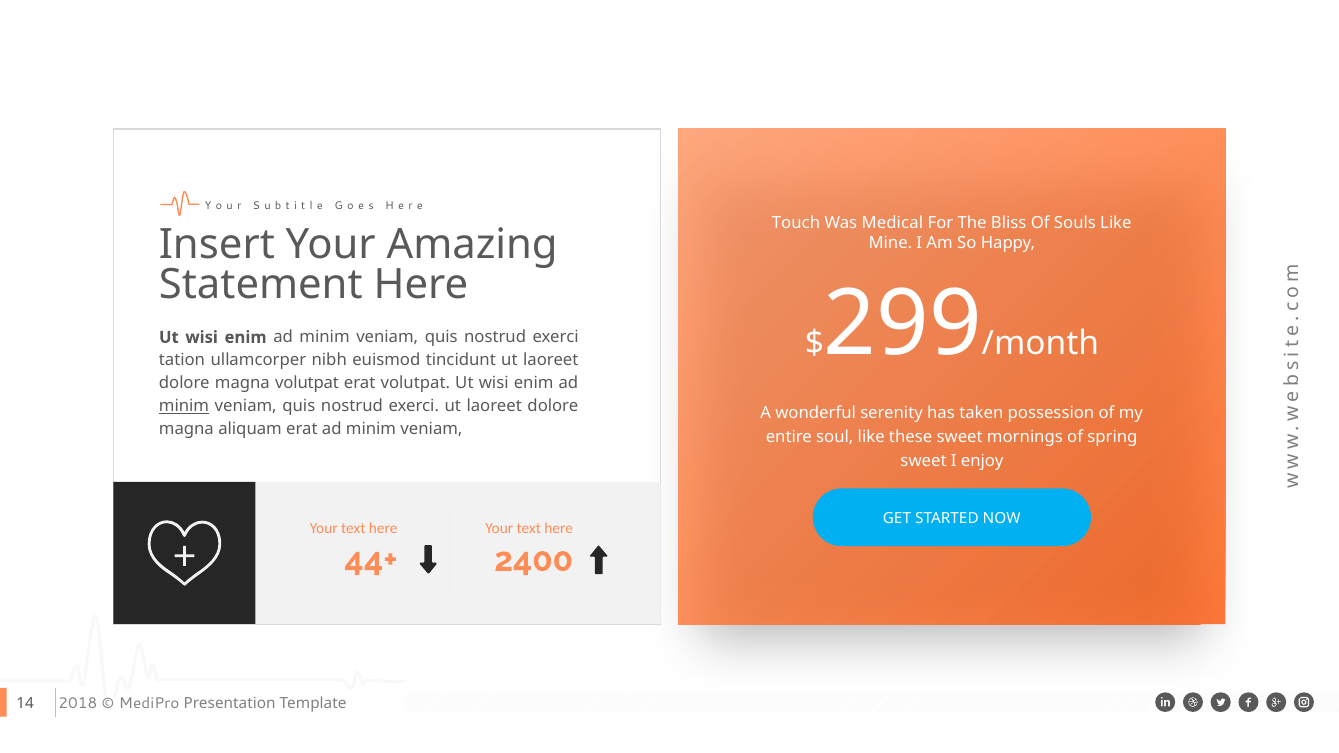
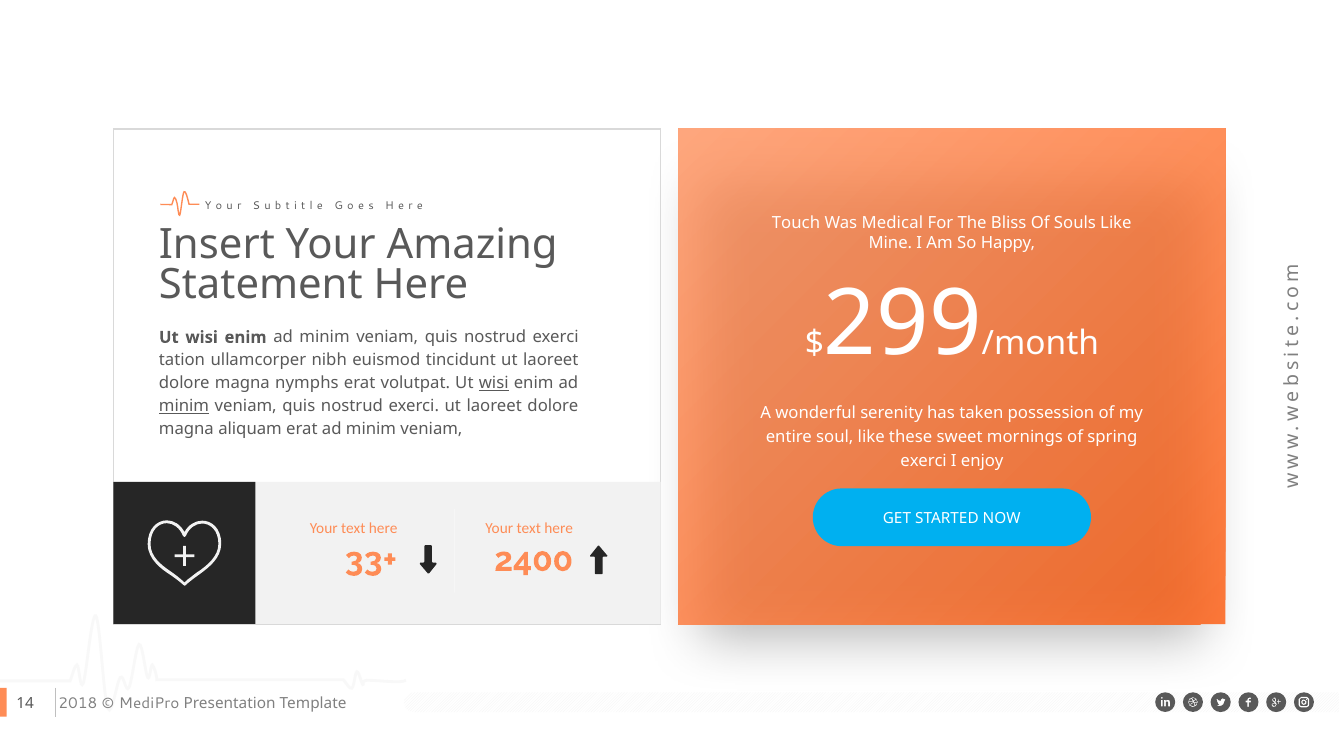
magna volutpat: volutpat -> nymphs
wisi at (494, 383) underline: none -> present
sweet at (924, 461): sweet -> exerci
44+: 44+ -> 33+
